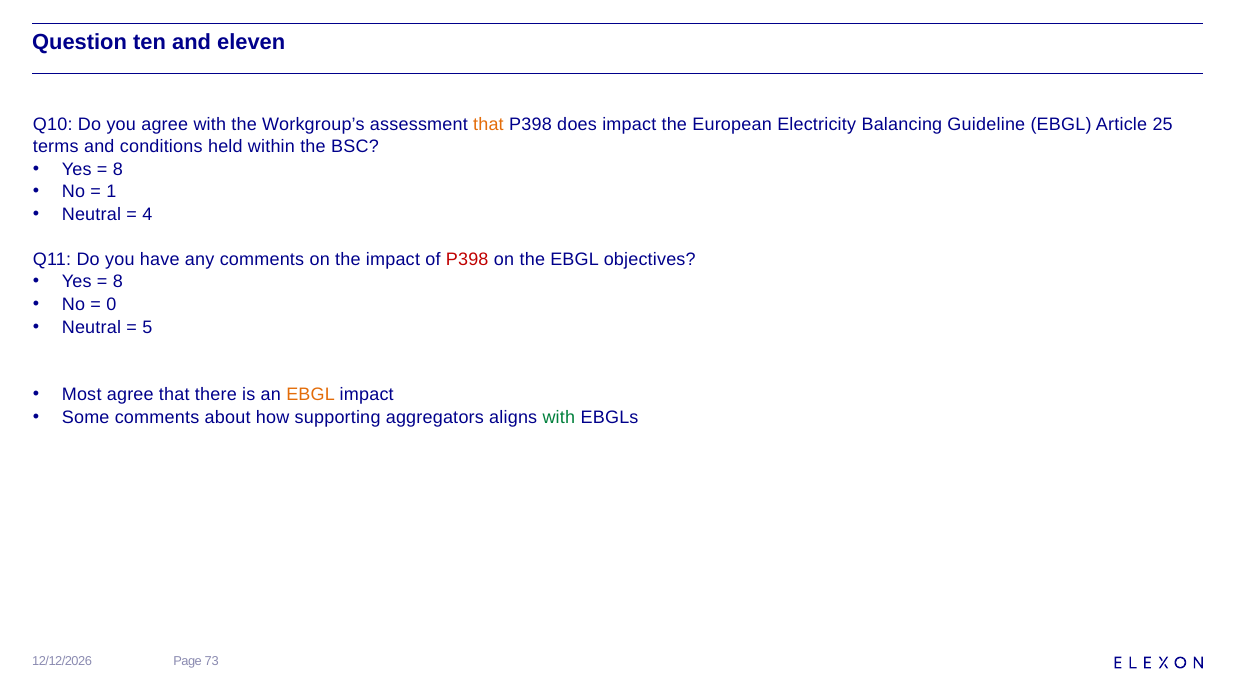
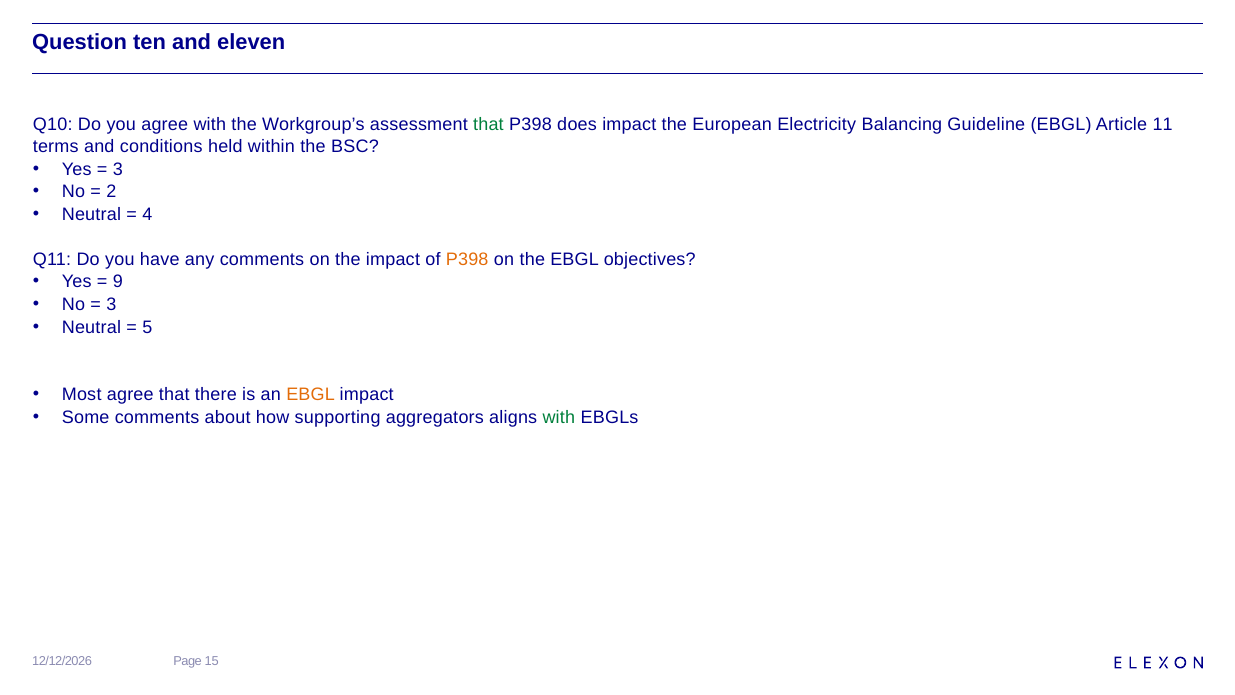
that at (488, 125) colour: orange -> green
25: 25 -> 11
8 at (118, 169): 8 -> 3
1: 1 -> 2
P398 at (467, 259) colour: red -> orange
8 at (118, 282): 8 -> 9
0 at (111, 304): 0 -> 3
73: 73 -> 15
